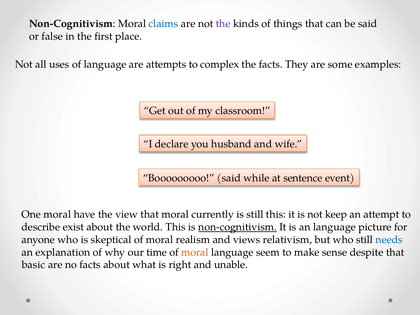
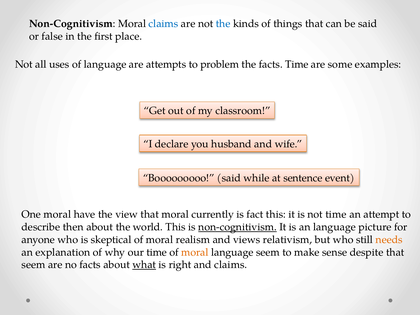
the at (223, 24) colour: purple -> blue
complex: complex -> problem
facts They: They -> Time
is still: still -> fact
not keep: keep -> time
exist: exist -> then
needs colour: blue -> orange
basic at (33, 265): basic -> seem
what underline: none -> present
and unable: unable -> claims
